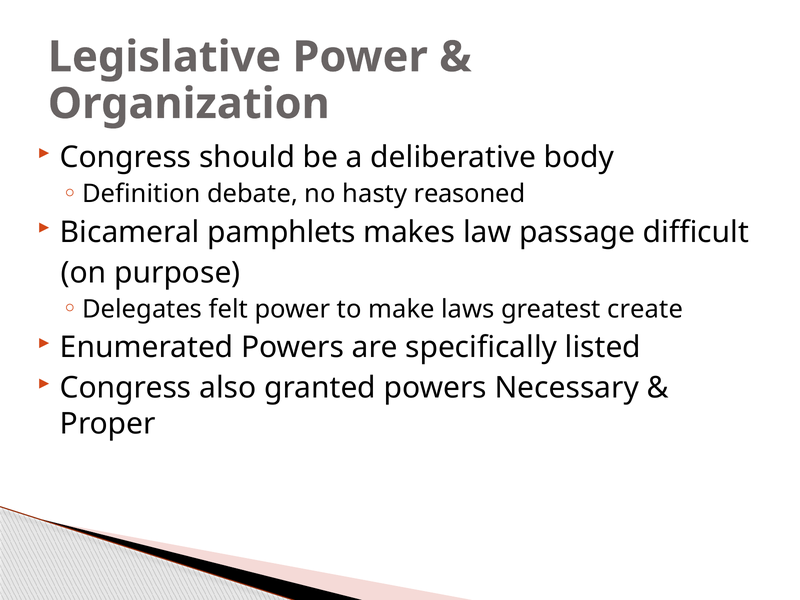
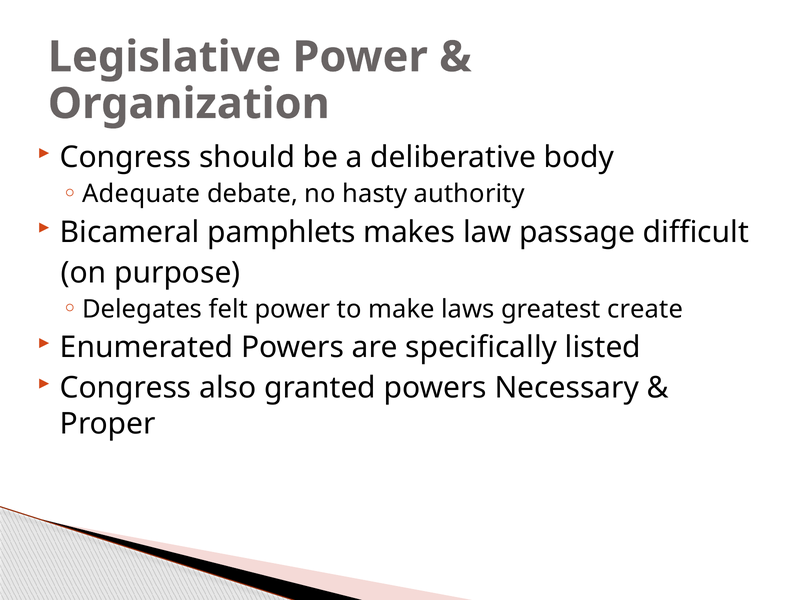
Definition: Definition -> Adequate
reasoned: reasoned -> authority
